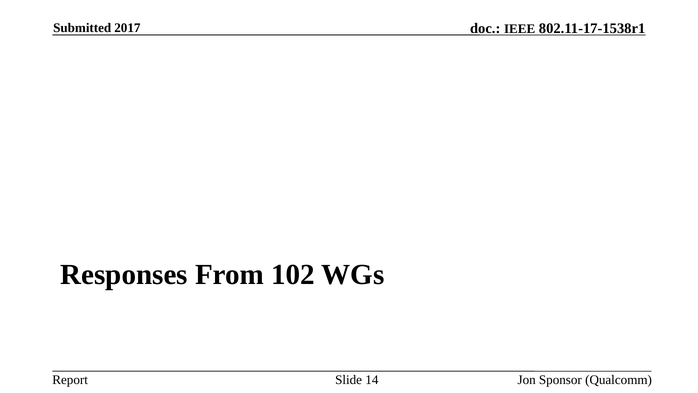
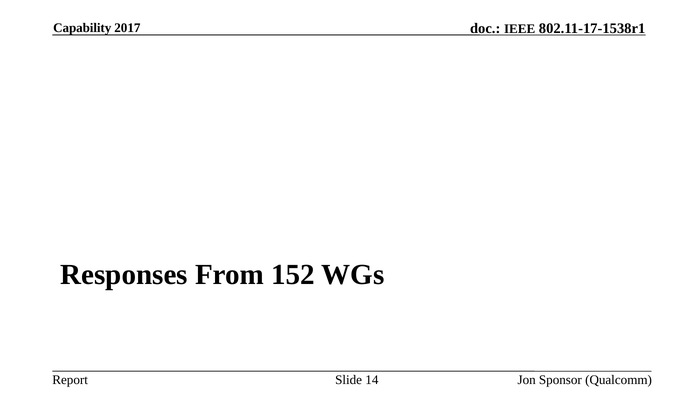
Submitted: Submitted -> Capability
102: 102 -> 152
